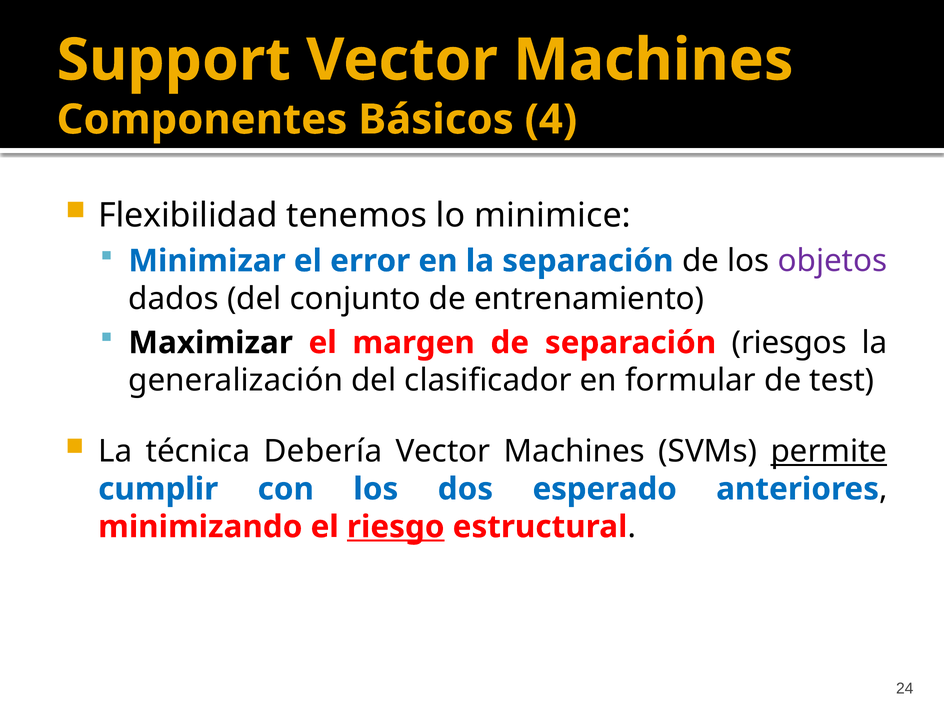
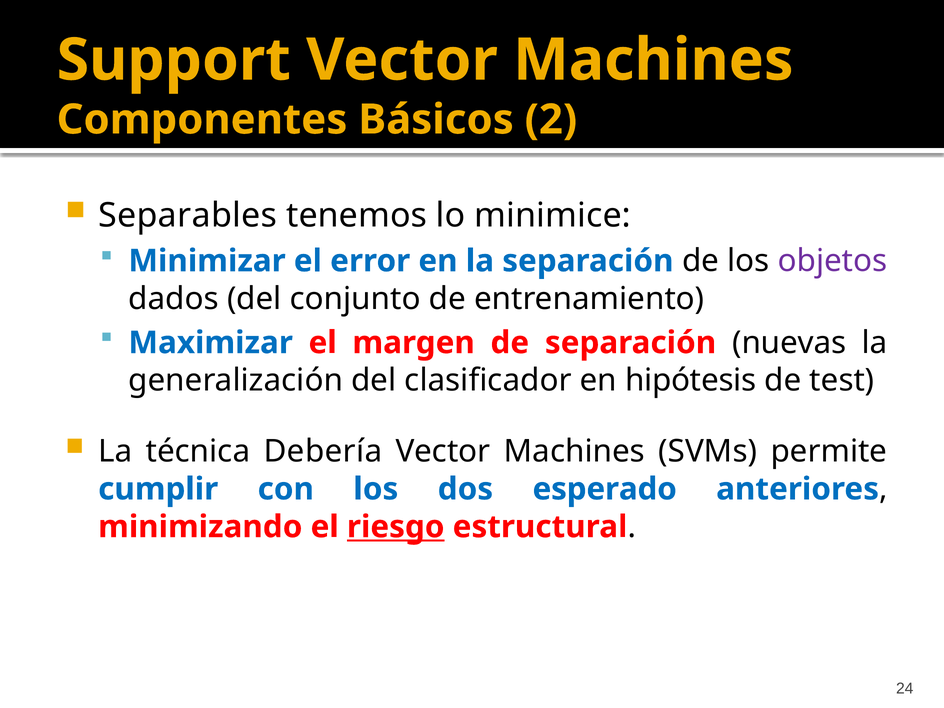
4: 4 -> 2
Flexibilidad: Flexibilidad -> Separables
Maximizar colour: black -> blue
riesgos: riesgos -> nuevas
formular: formular -> hipótesis
permite underline: present -> none
